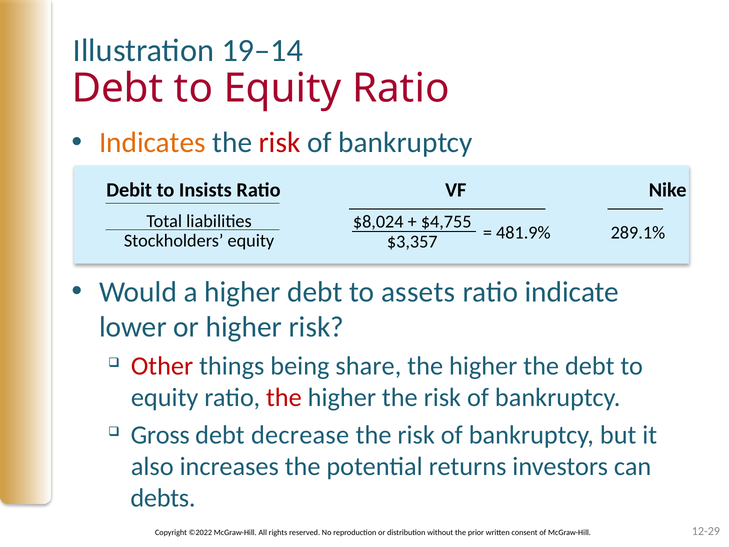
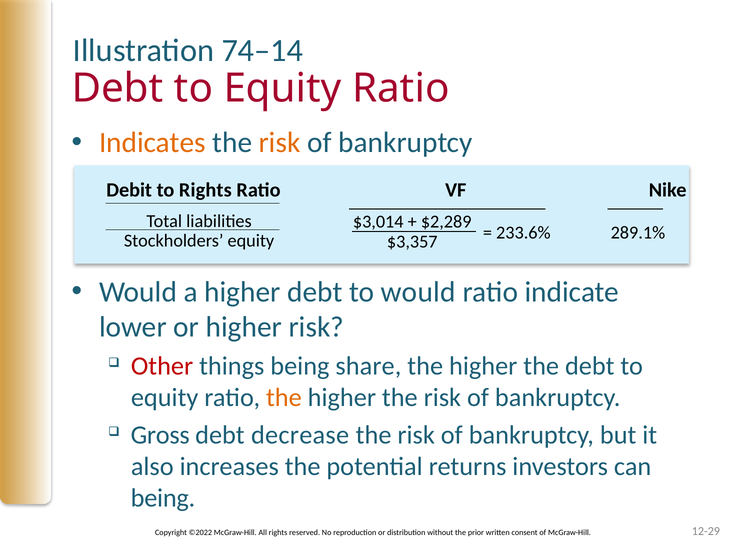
19–14: 19–14 -> 74–14
risk at (280, 143) colour: red -> orange
to Insists: Insists -> Rights
$8,024: $8,024 -> $3,014
$4,755: $4,755 -> $2,289
481.9%: 481.9% -> 233.6%
to assets: assets -> would
the at (284, 397) colour: red -> orange
debts at (163, 498): debts -> being
